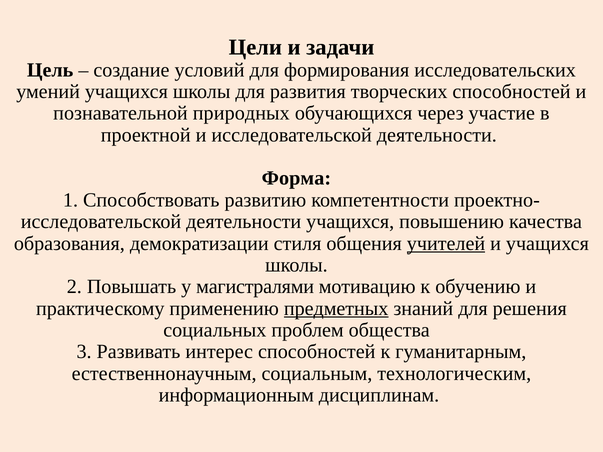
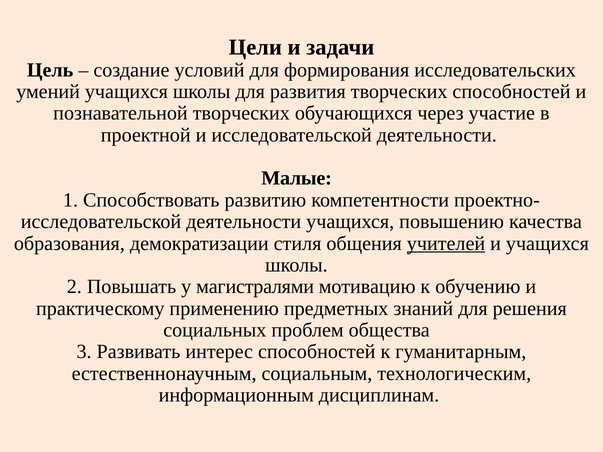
познавательной природных: природных -> творческих
Форма: Форма -> Малые
предметных underline: present -> none
